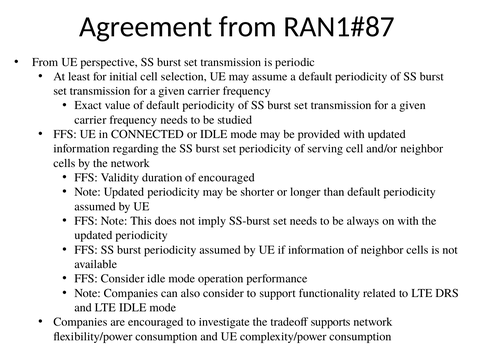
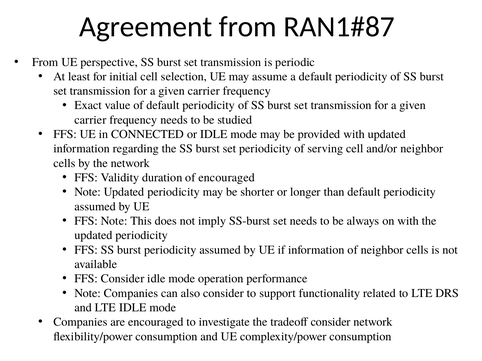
tradeoff supports: supports -> consider
